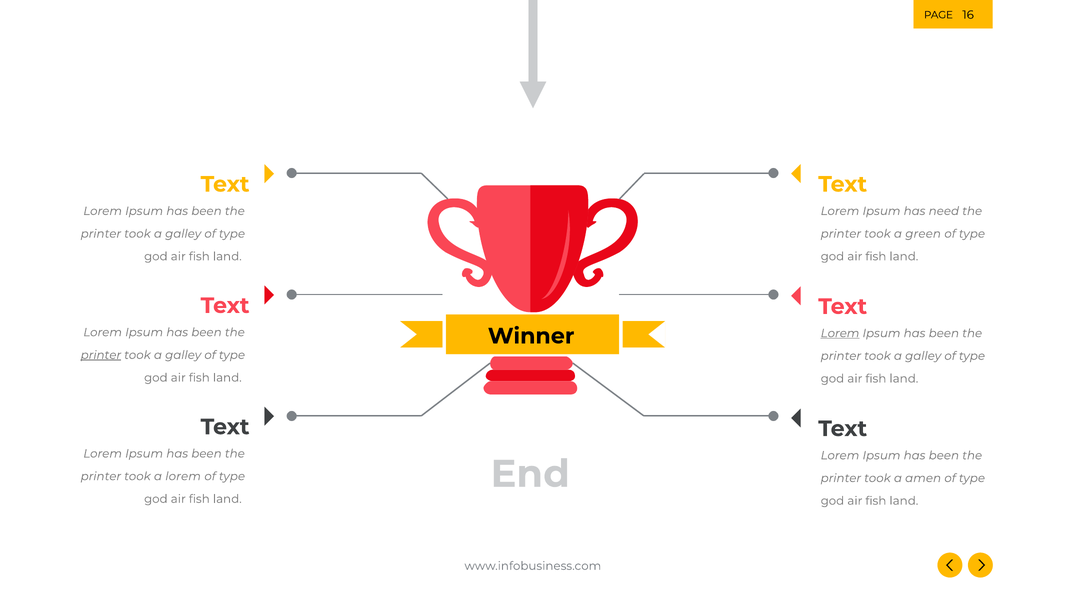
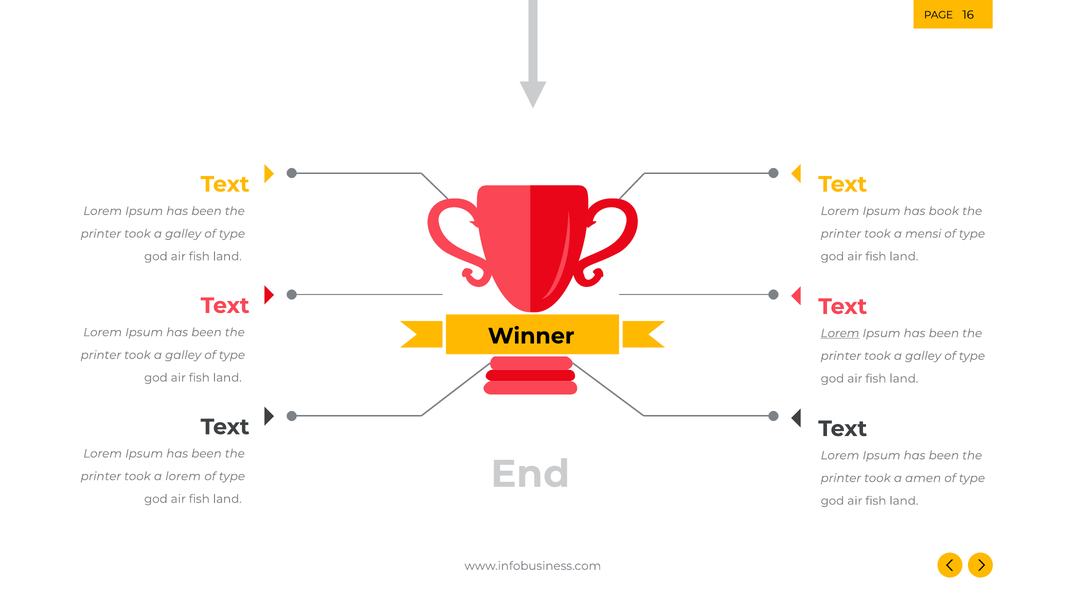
need: need -> book
green: green -> mensi
printer at (101, 355) underline: present -> none
